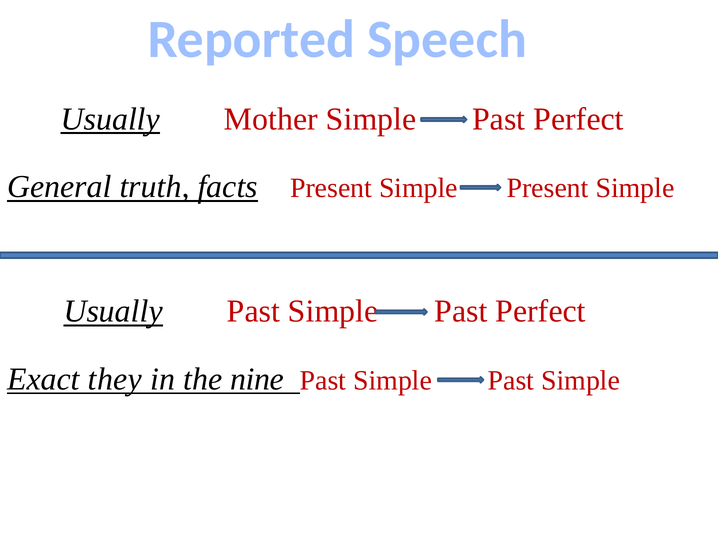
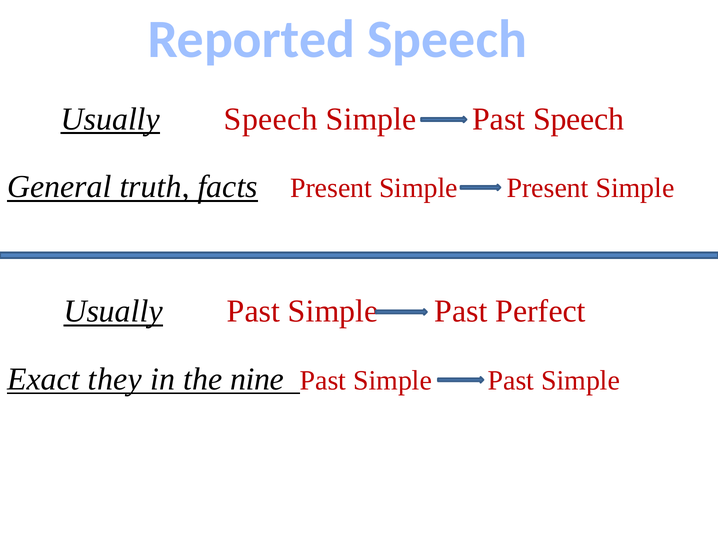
Usually Mother: Mother -> Speech
Perfect at (579, 119): Perfect -> Speech
